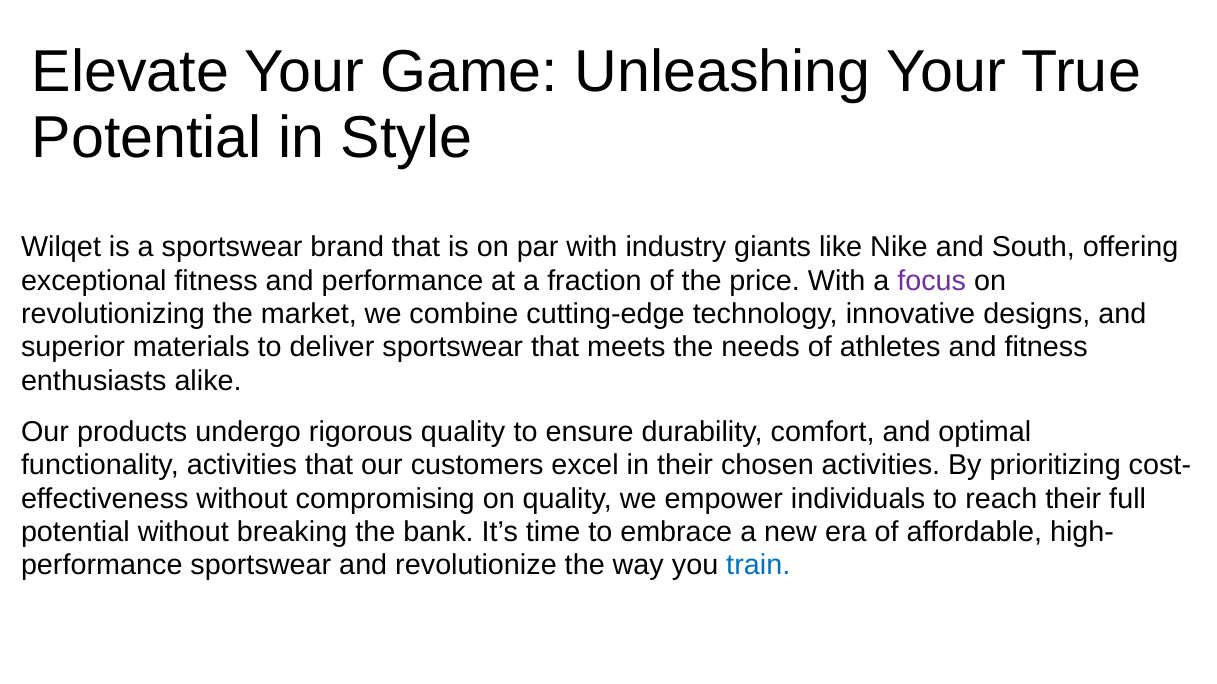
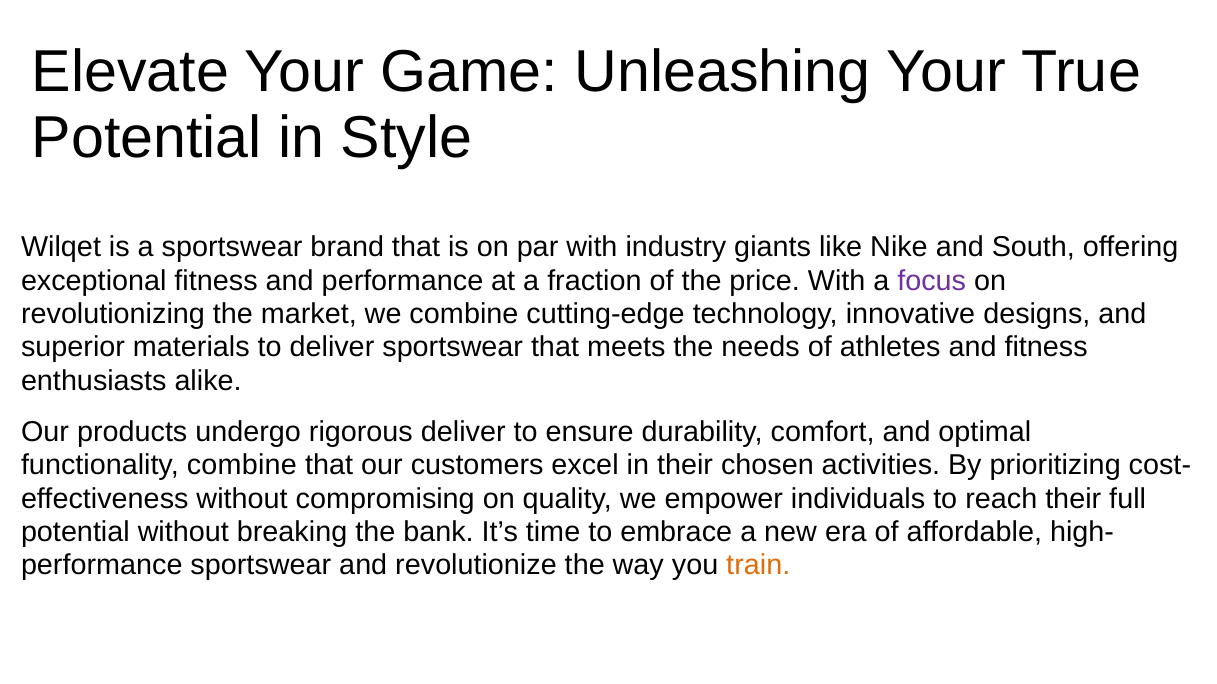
rigorous quality: quality -> deliver
functionality activities: activities -> combine
train colour: blue -> orange
